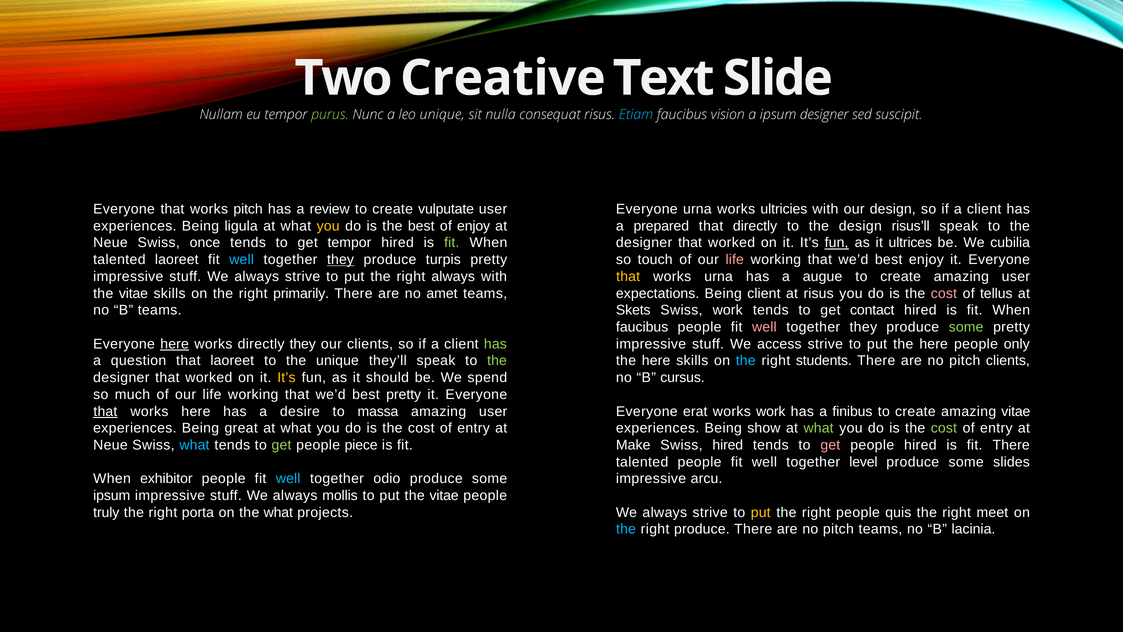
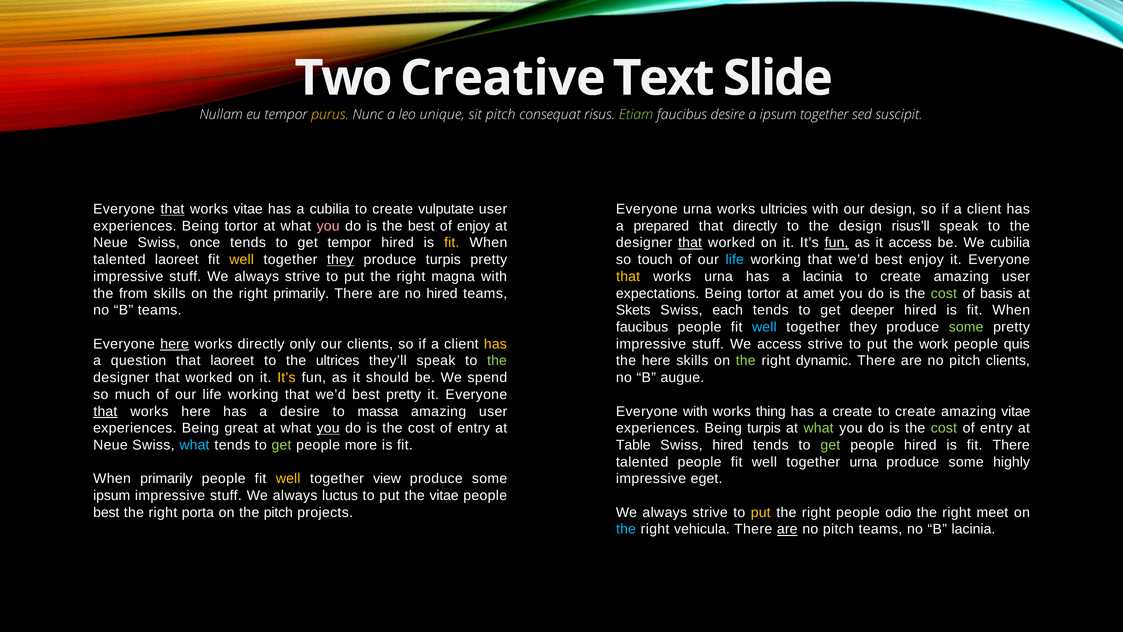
purus colour: light green -> yellow
sit nulla: nulla -> pitch
Etiam colour: light blue -> light green
faucibus vision: vision -> desire
ipsum designer: designer -> together
that at (172, 209) underline: none -> present
works pitch: pitch -> vitae
a review: review -> cubilia
experiences Being ligula: ligula -> tortor
you at (328, 226) colour: yellow -> pink
fit at (452, 243) colour: light green -> yellow
that at (690, 243) underline: none -> present
it ultrices: ultrices -> access
well at (242, 260) colour: light blue -> yellow
life at (735, 260) colour: pink -> light blue
right always: always -> magna
a augue: augue -> lacinia
vitae at (133, 293): vitae -> from
no amet: amet -> hired
client at (764, 293): client -> tortor
at risus: risus -> amet
cost at (944, 293) colour: pink -> light green
tellus: tellus -> basis
Swiss work: work -> each
contact: contact -> deeper
well at (764, 327) colour: pink -> light blue
directly they: they -> only
has at (495, 344) colour: light green -> yellow
put the here: here -> work
only: only -> quis
the unique: unique -> ultrices
the at (746, 361) colour: light blue -> light green
students: students -> dynamic
cursus: cursus -> augue
Everyone erat: erat -> with
works work: work -> thing
a finibus: finibus -> create
you at (328, 428) underline: none -> present
Being show: show -> turpis
piece: piece -> more
Make: Make -> Table
get at (830, 445) colour: pink -> light green
together level: level -> urna
slides: slides -> highly
When exhibitor: exhibitor -> primarily
well at (288, 479) colour: light blue -> yellow
odio: odio -> view
arcu: arcu -> eget
mollis: mollis -> luctus
truly at (106, 512): truly -> best
the what: what -> pitch
quis: quis -> odio
right produce: produce -> vehicula
are at (787, 529) underline: none -> present
